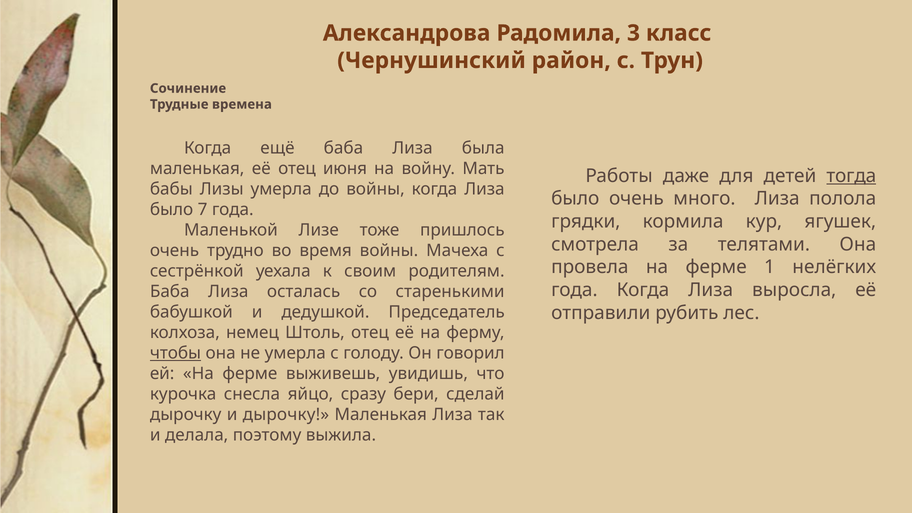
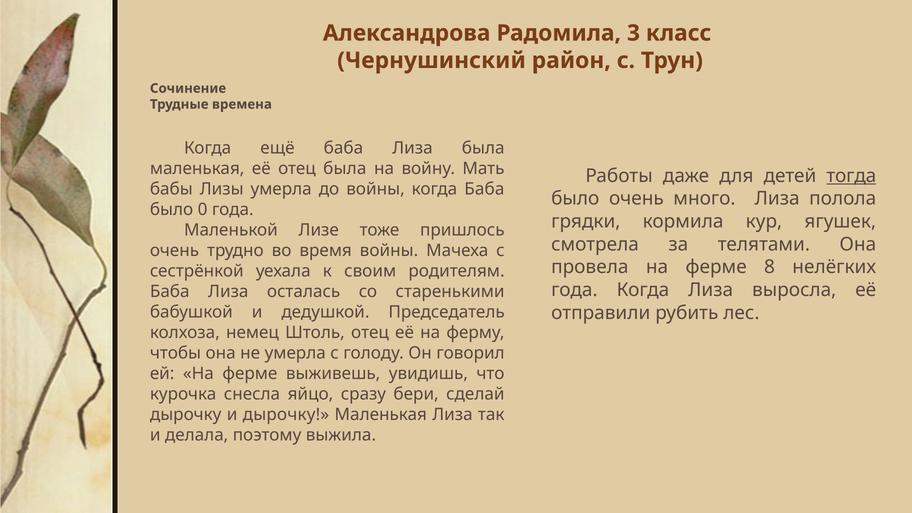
отец июня: июня -> была
войны когда Лиза: Лиза -> Баба
7: 7 -> 0
1: 1 -> 8
чтобы underline: present -> none
